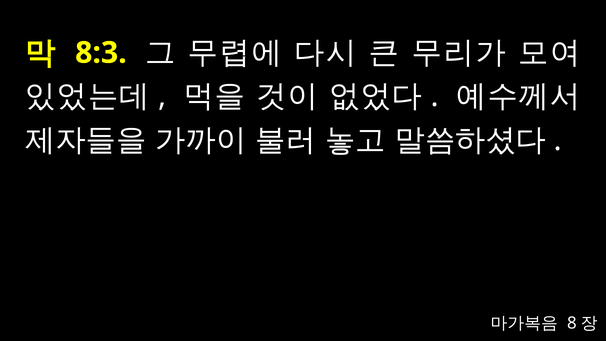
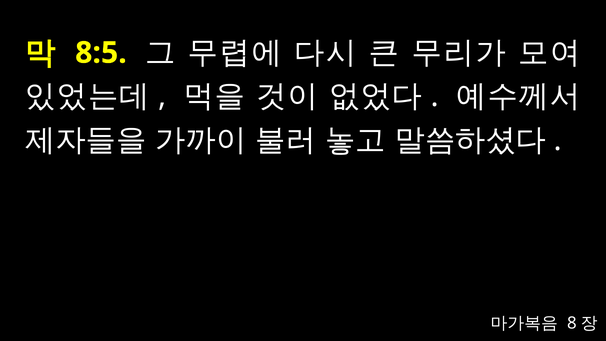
8:3: 8:3 -> 8:5
